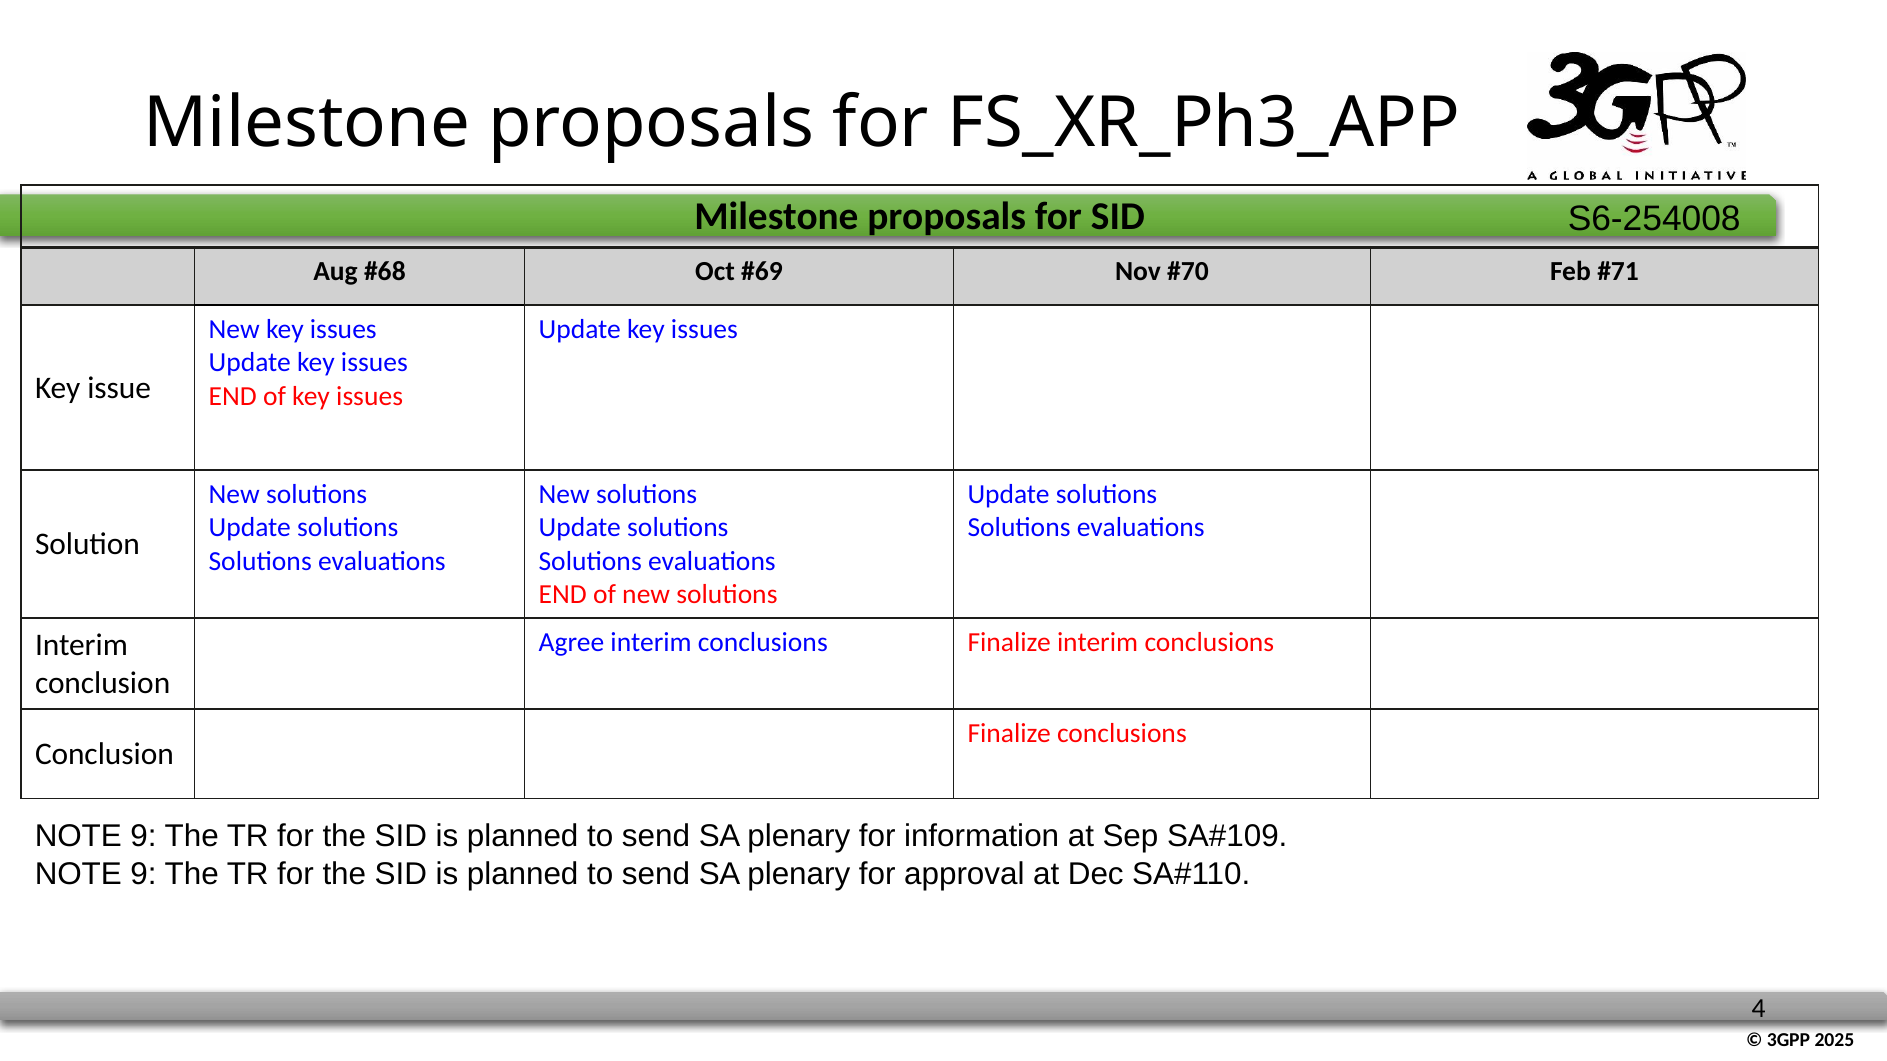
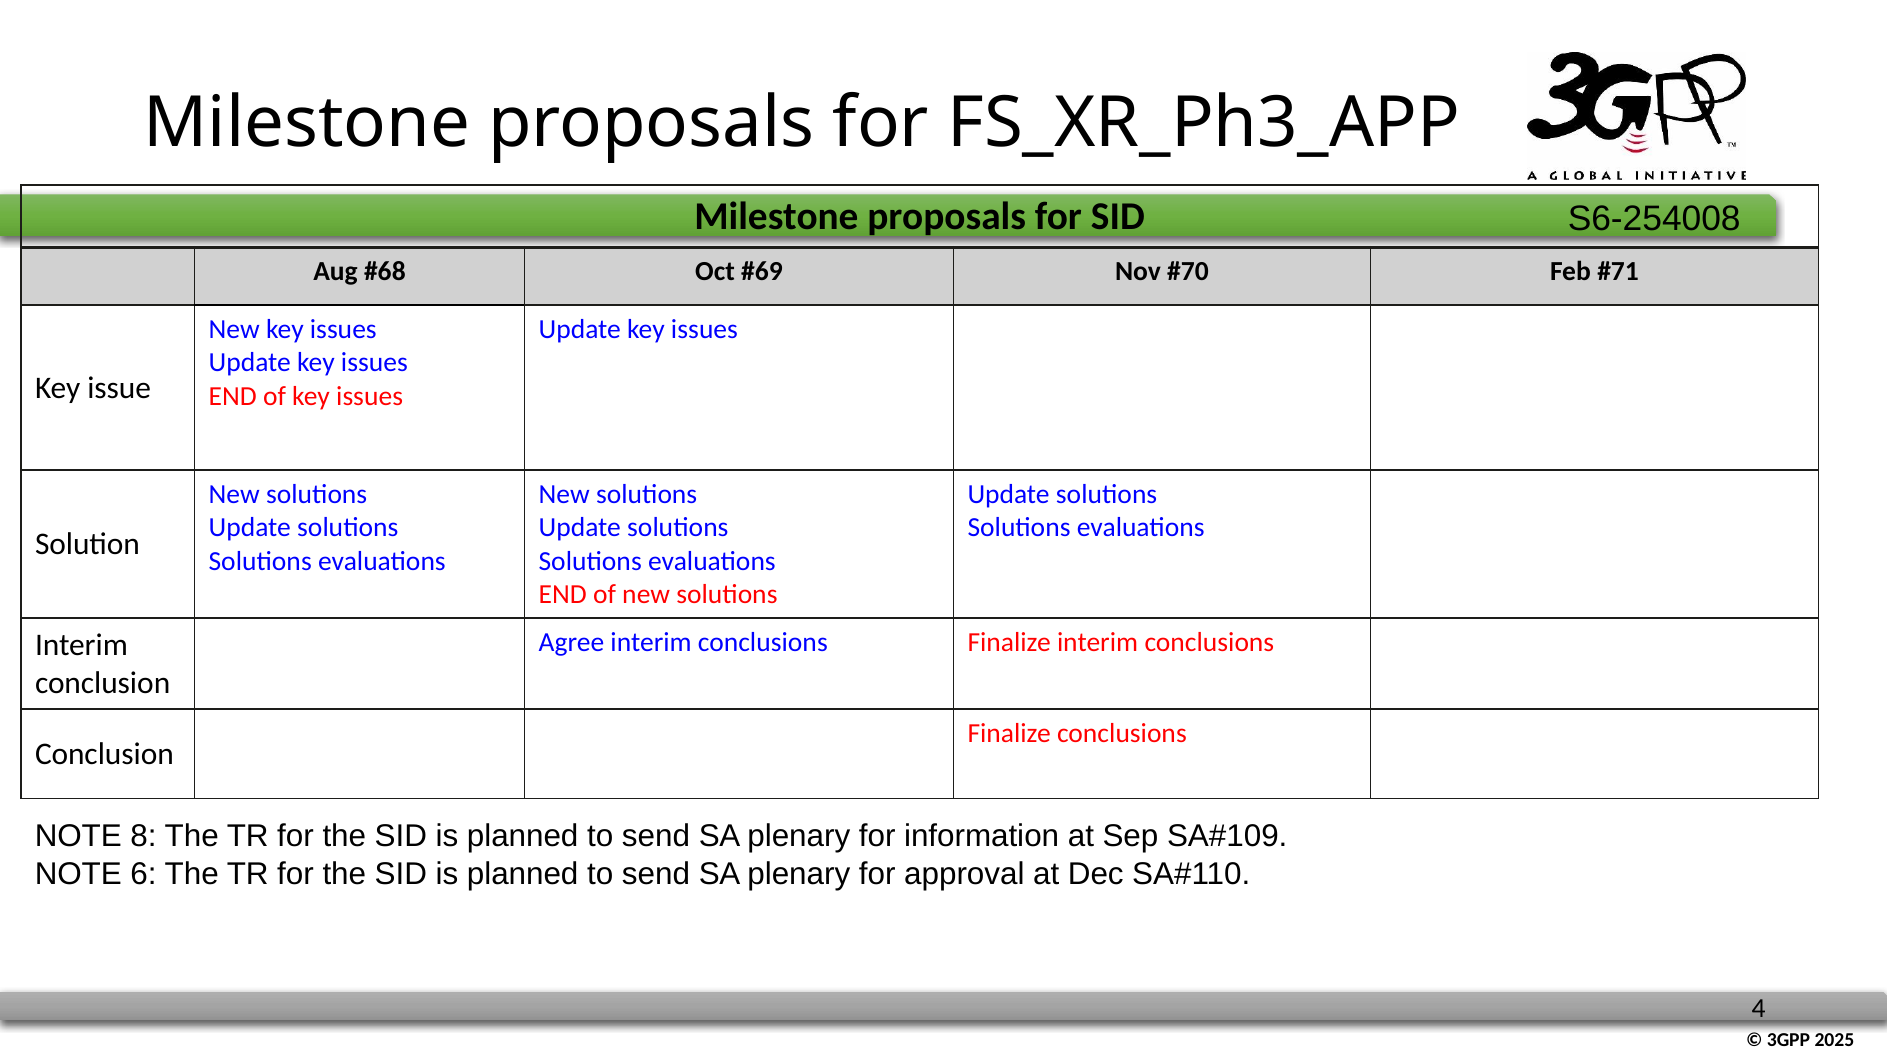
9 at (144, 837): 9 -> 8
9 at (144, 874): 9 -> 6
